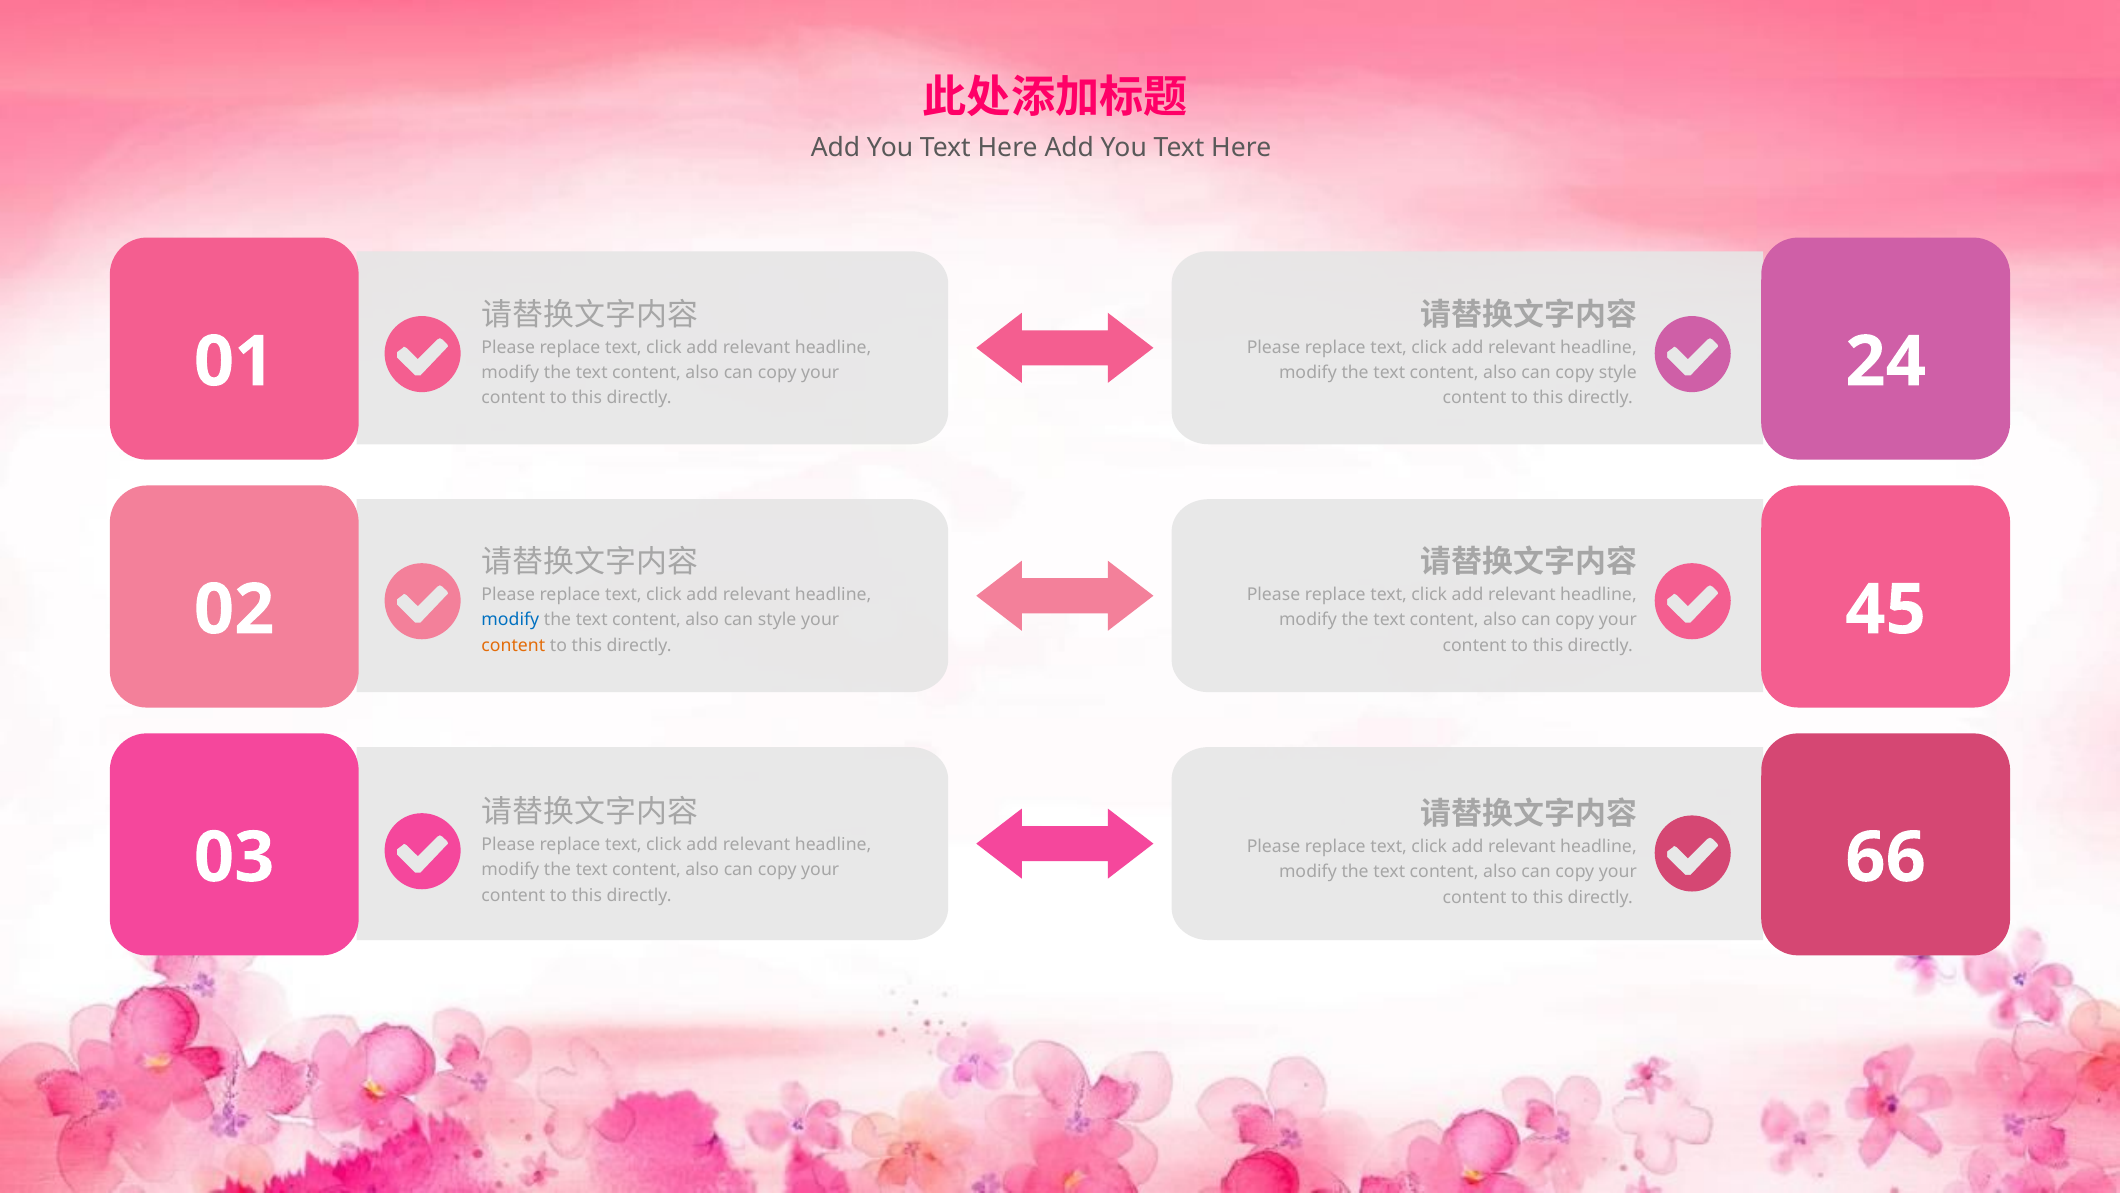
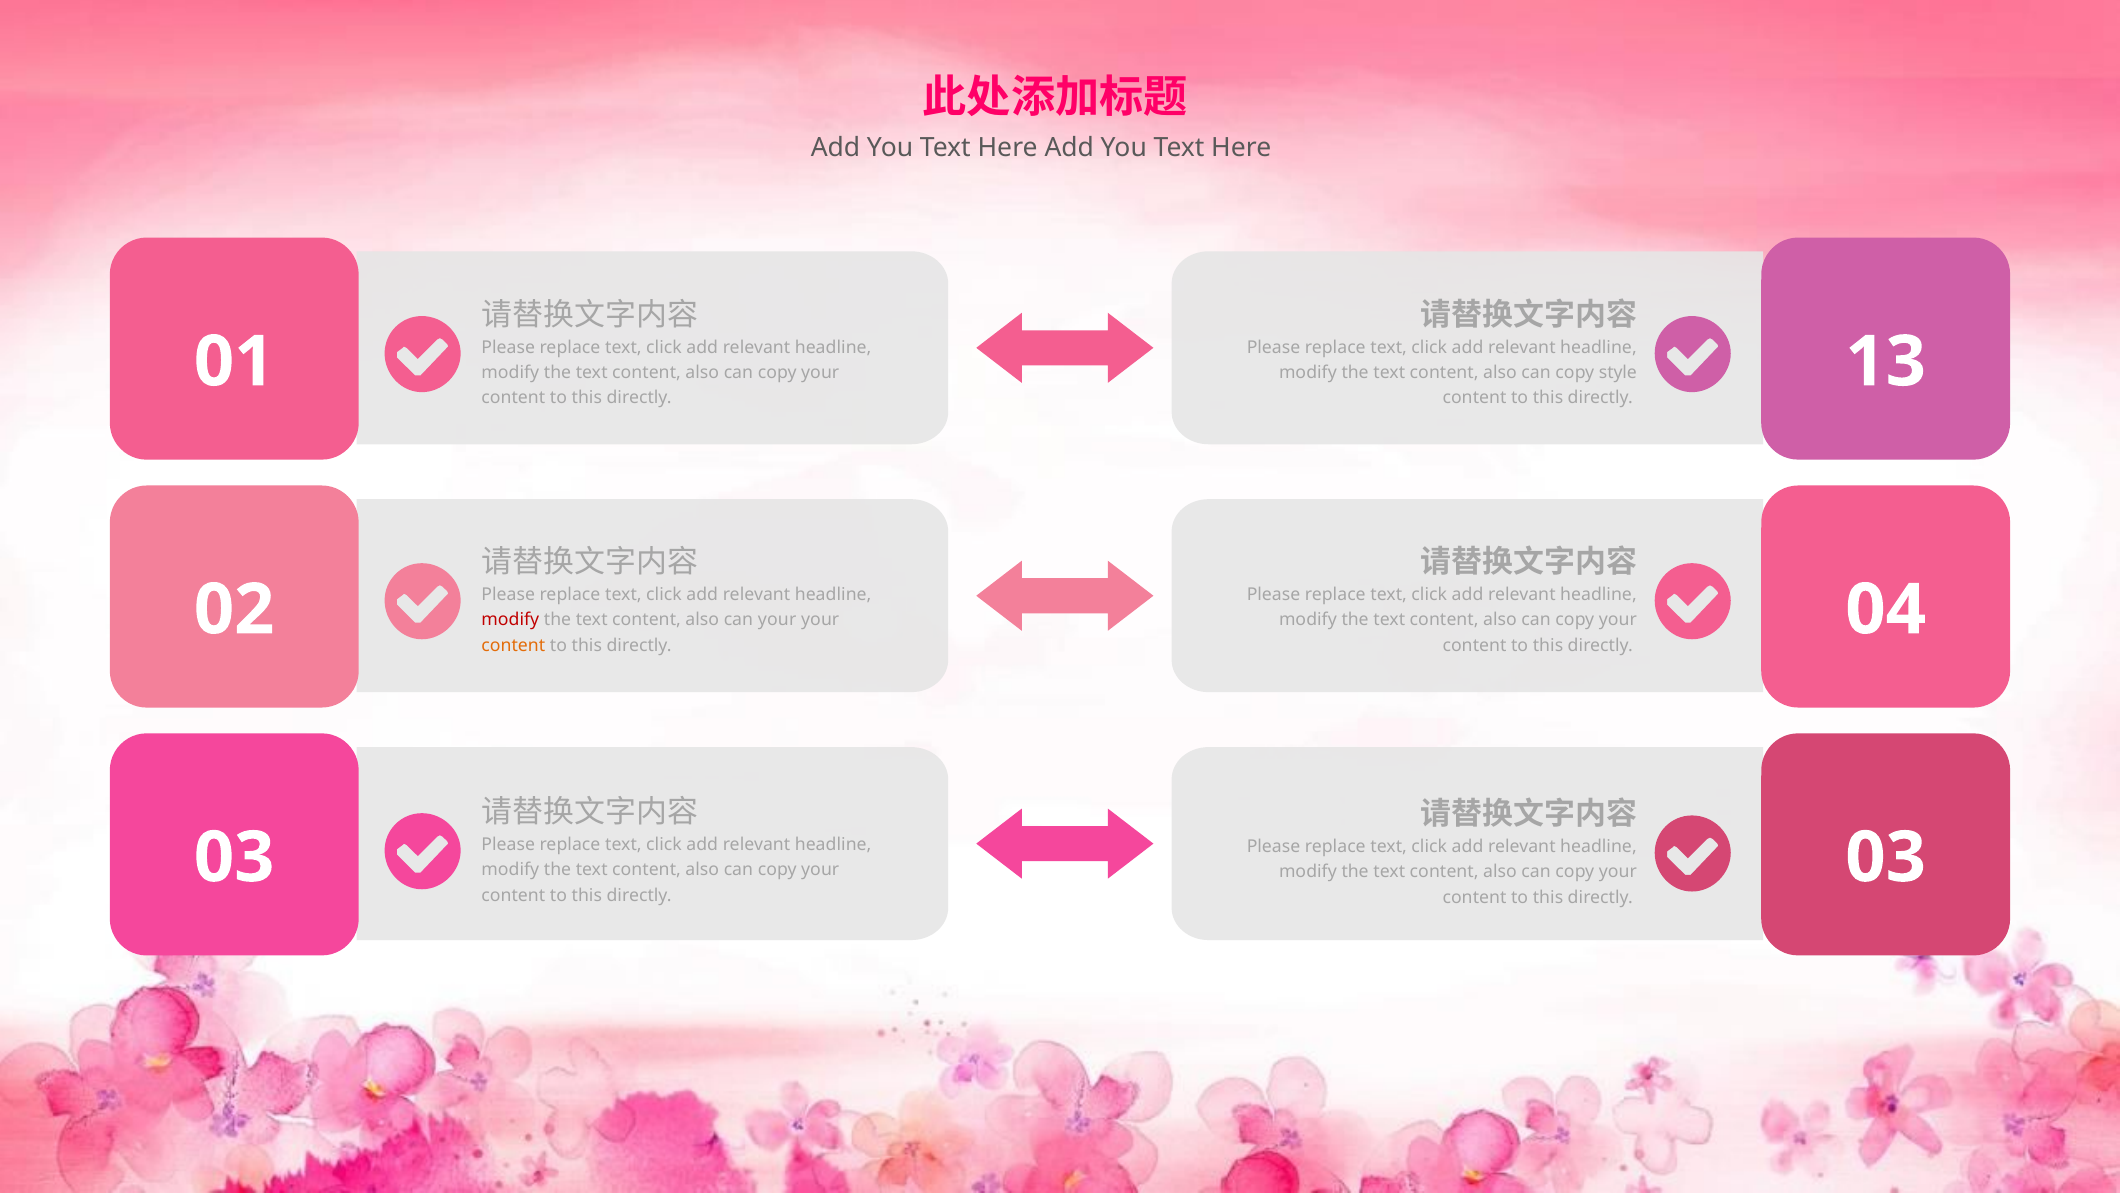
24: 24 -> 13
modify at (510, 620) colour: blue -> red
can style: style -> your
45: 45 -> 04
66 at (1886, 857): 66 -> 03
